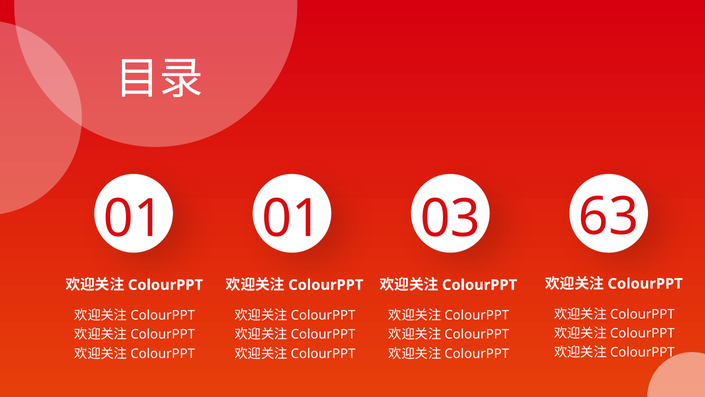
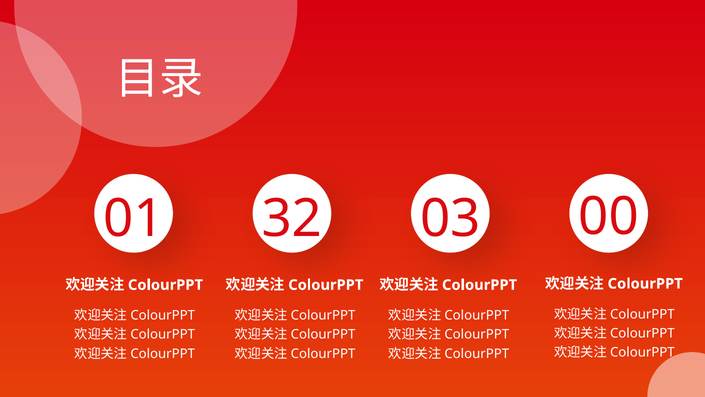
01 01: 01 -> 32
63: 63 -> 00
